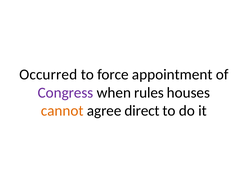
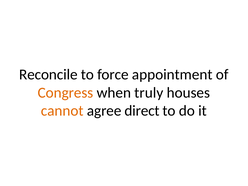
Occurred: Occurred -> Reconcile
Congress colour: purple -> orange
rules: rules -> truly
